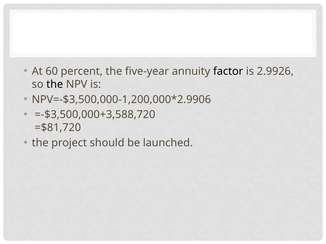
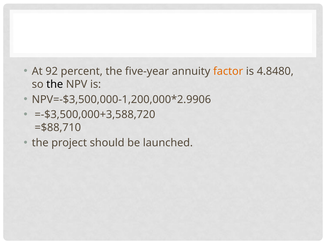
60: 60 -> 92
factor colour: black -> orange
2.9926: 2.9926 -> 4.8480
=$81,720: =$81,720 -> =$88,710
